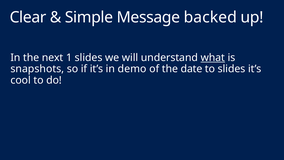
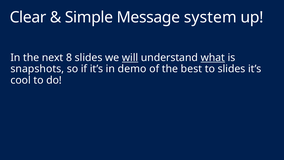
backed: backed -> system
1: 1 -> 8
will underline: none -> present
date: date -> best
